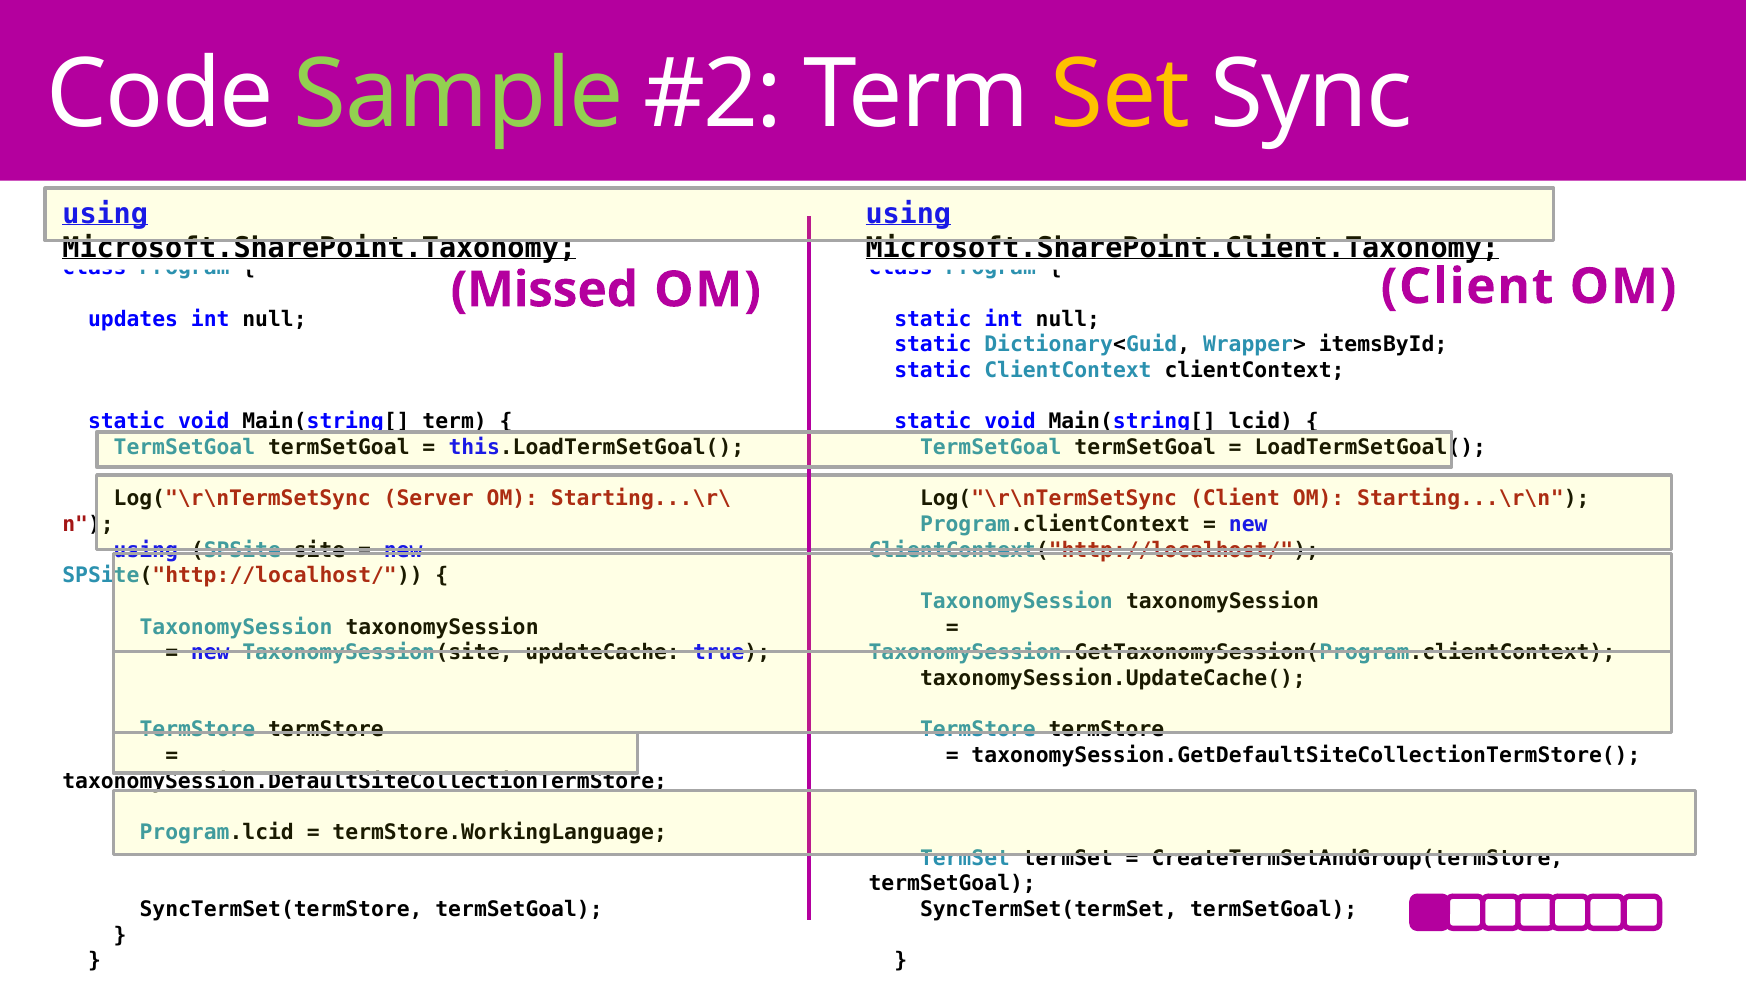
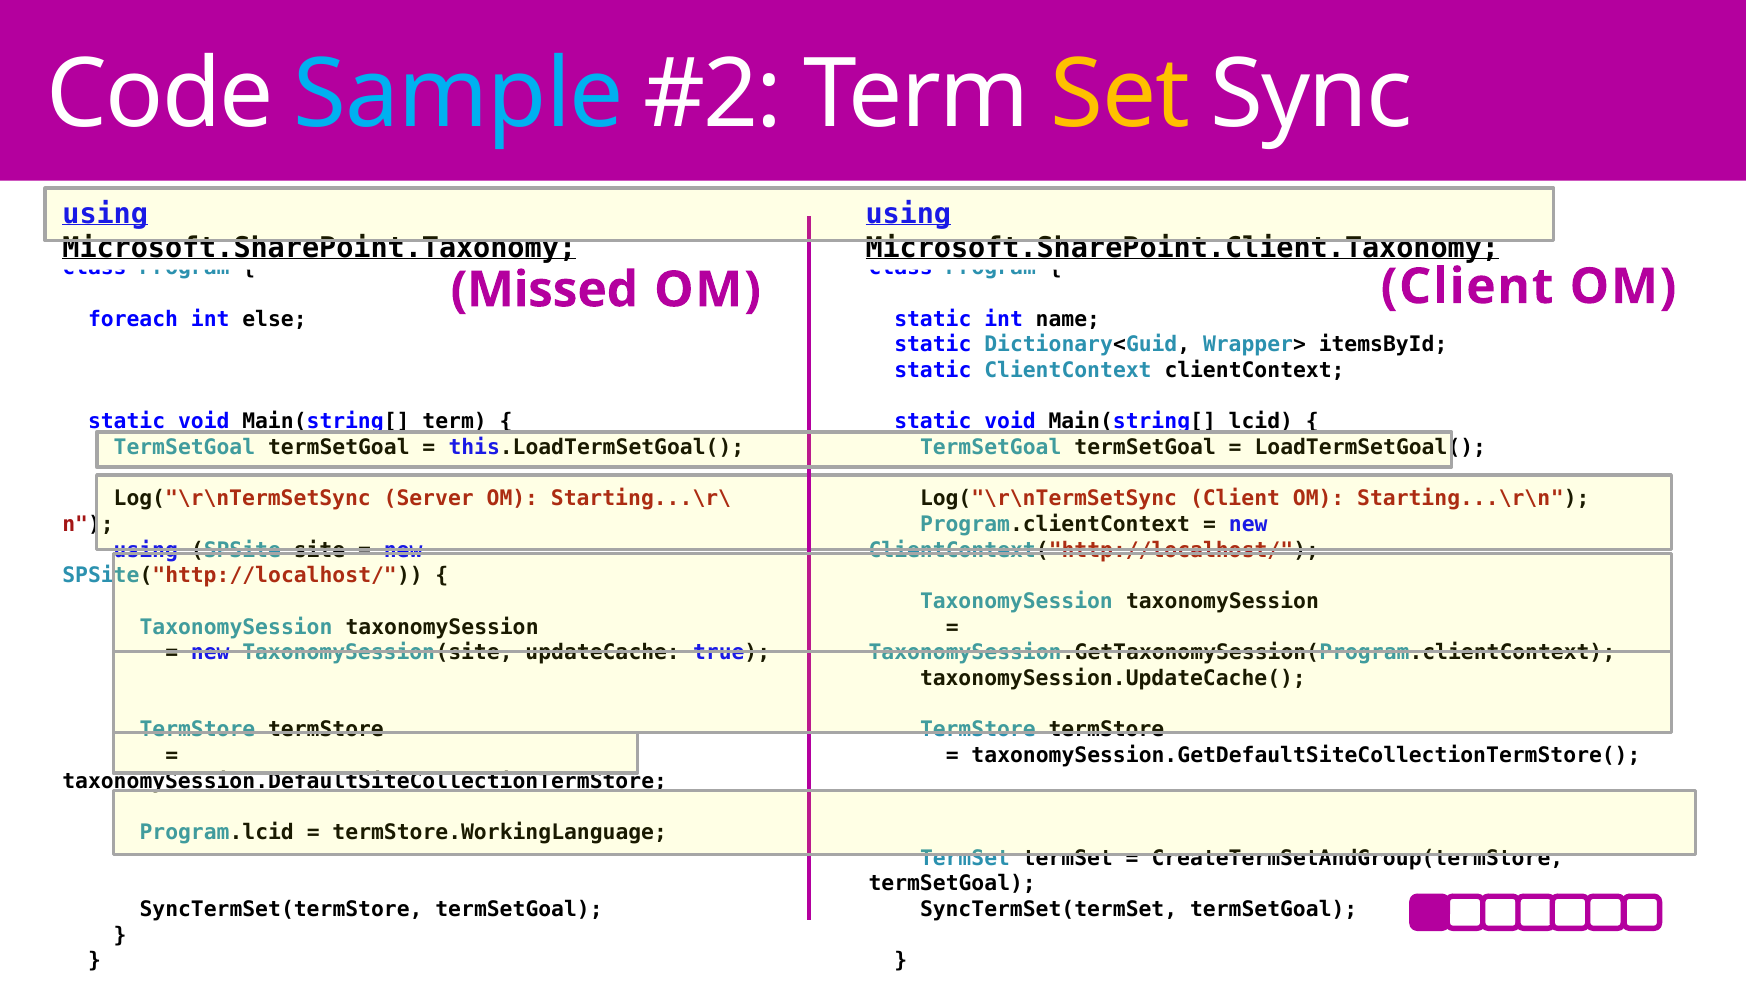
Sample colour: light green -> light blue
updates: updates -> foreach
null at (274, 319): null -> else
static int null: null -> name
